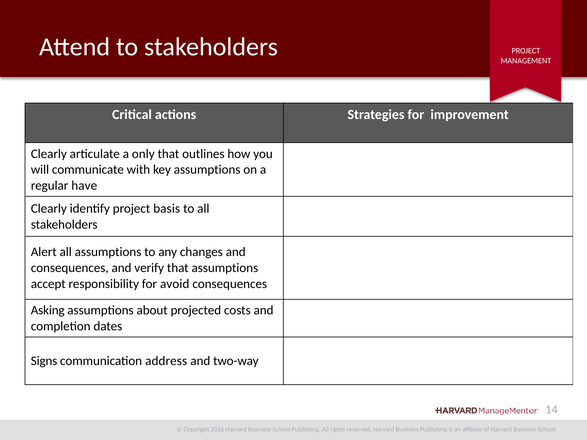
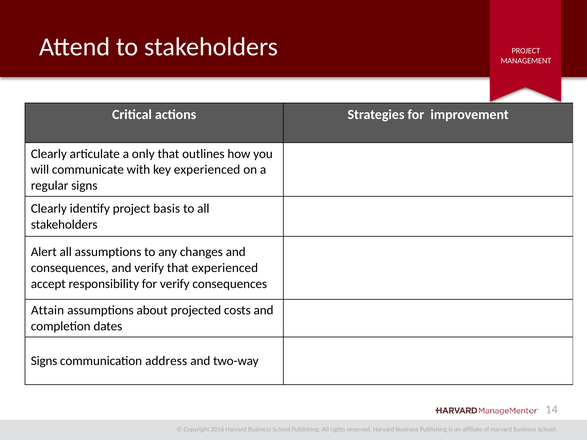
key assumptions: assumptions -> experienced
regular have: have -> signs
that assumptions: assumptions -> experienced
for avoid: avoid -> verify
Asking: Asking -> Attain
